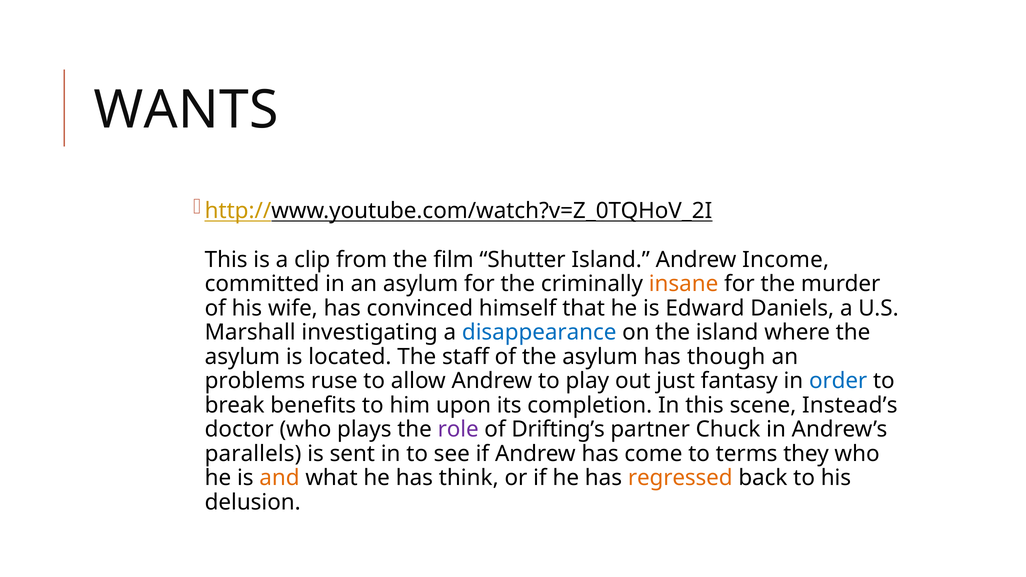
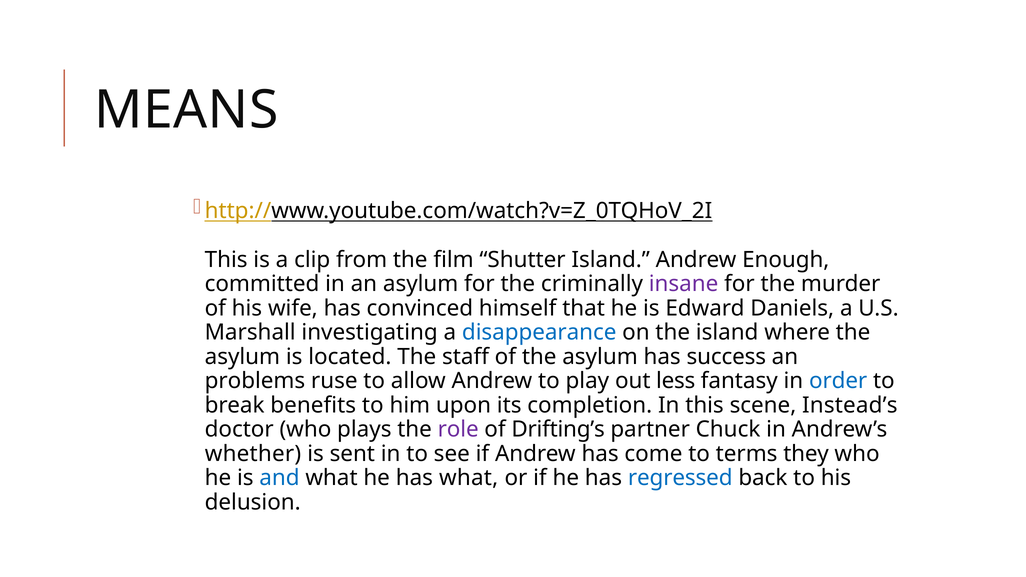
WANTS: WANTS -> MEANS
Income: Income -> Enough
insane colour: orange -> purple
though: though -> success
just: just -> less
parallels: parallels -> whether
and colour: orange -> blue
has think: think -> what
regressed colour: orange -> blue
